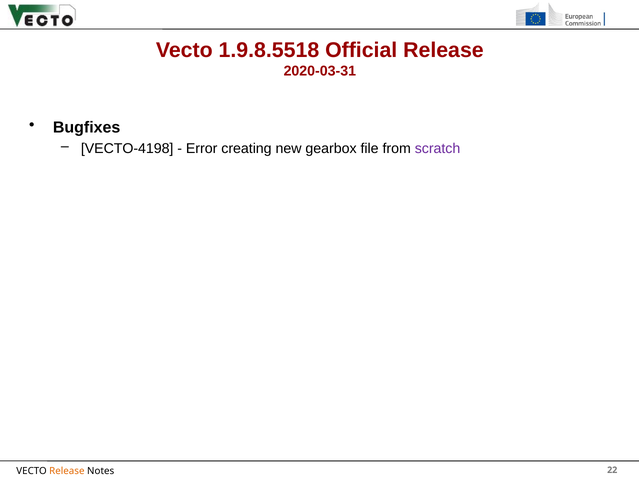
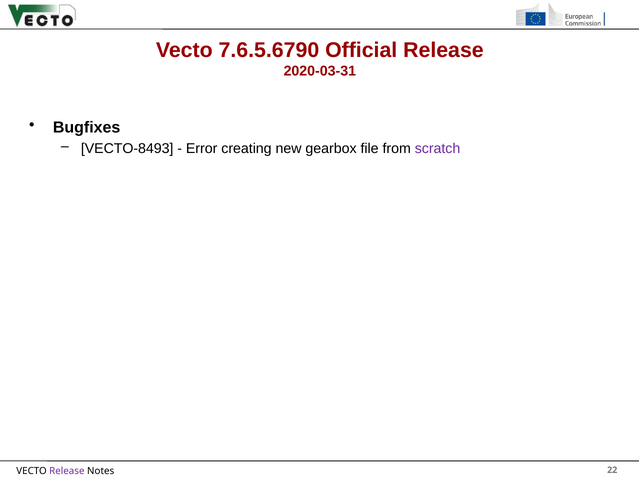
1.9.8.5518: 1.9.8.5518 -> 7.6.5.6790
VECTO-4198: VECTO-4198 -> VECTO-8493
Release at (67, 471) colour: orange -> purple
